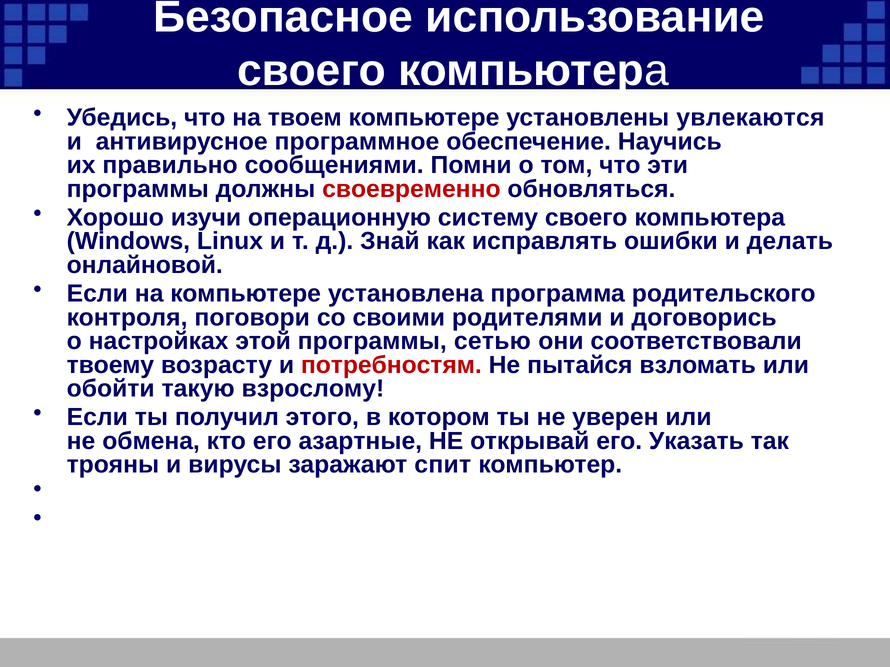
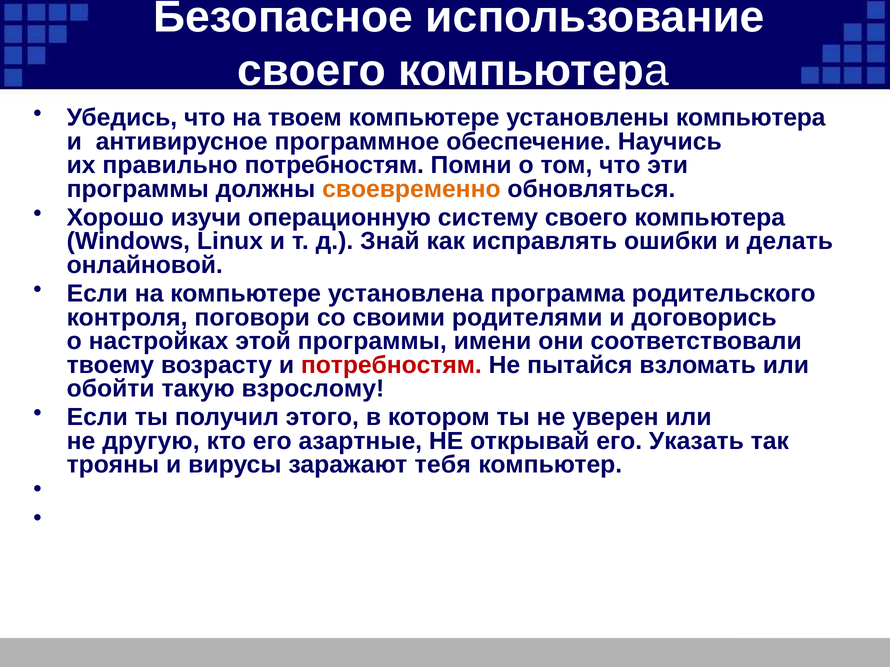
установлены увлекаются: увлекаются -> компьютера
правильно сообщениями: сообщениями -> потребностям
своевременно colour: red -> orange
сетью: сетью -> имени
обмена: обмена -> другую
спит: спит -> тебя
